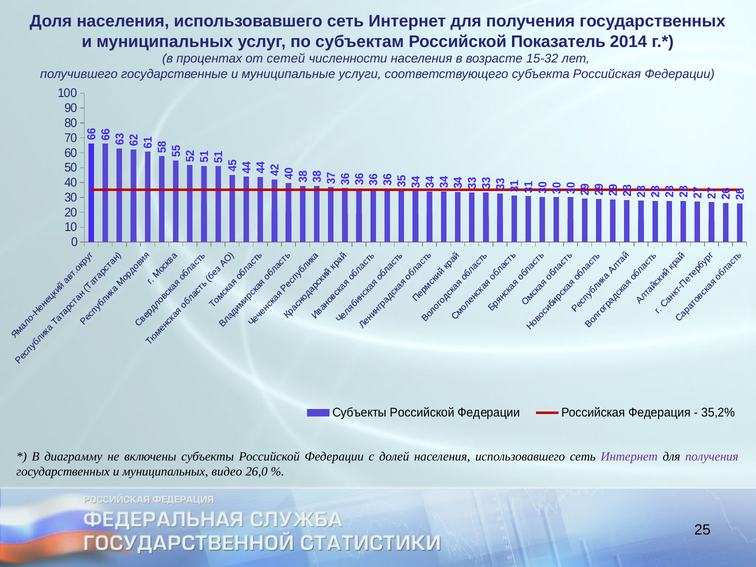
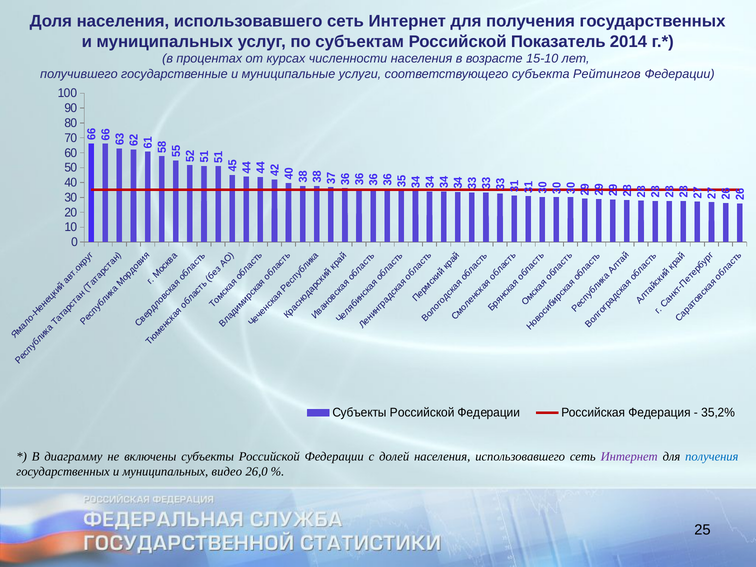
сетей: сетей -> курсах
15-32: 15-32 -> 15-10
субъекта Российская: Российская -> Рейтингов
получения at (712, 456) colour: purple -> blue
